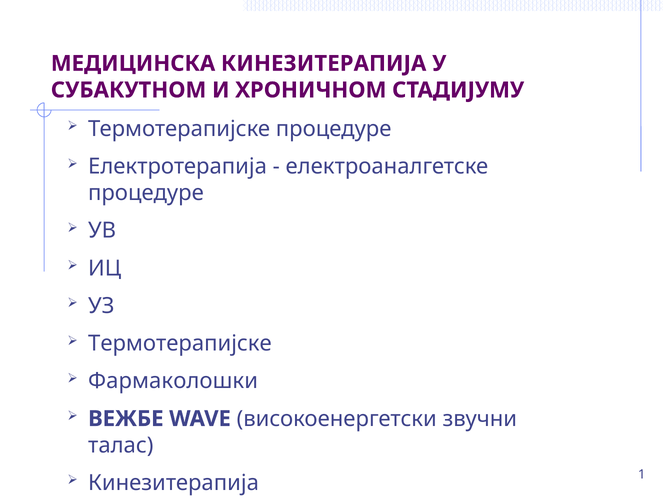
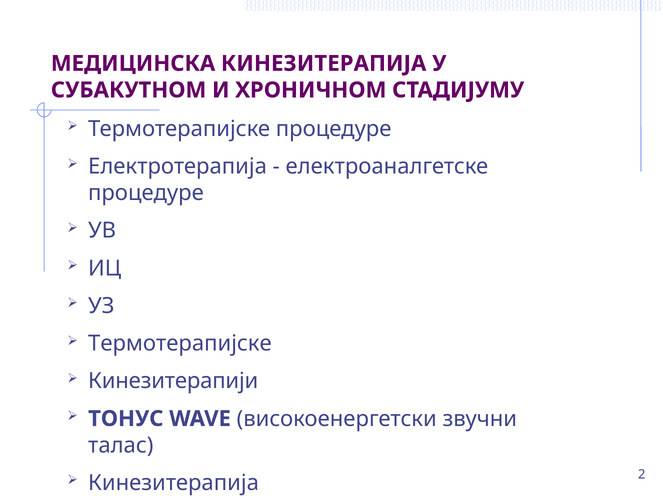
Фармаколошки: Фармаколошки -> Кинезитерапији
ВЕЖБЕ: ВЕЖБЕ -> ТОНУС
1: 1 -> 2
